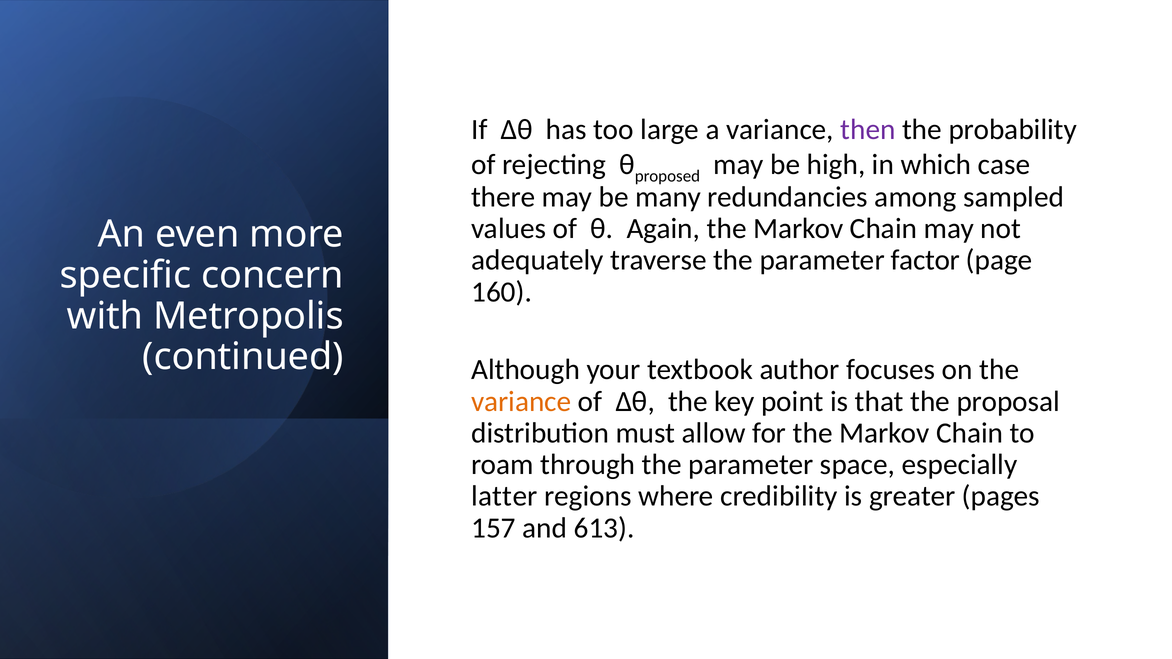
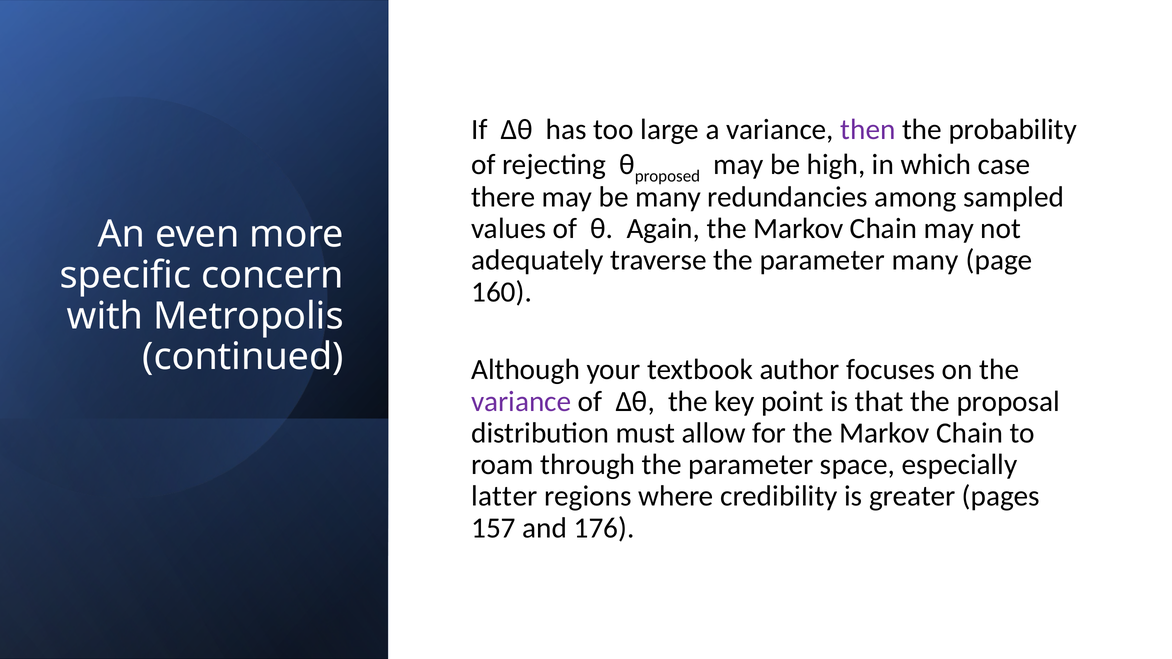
parameter factor: factor -> many
variance at (521, 402) colour: orange -> purple
613: 613 -> 176
